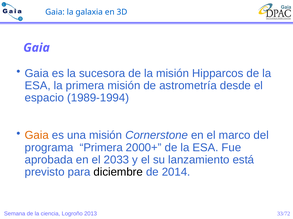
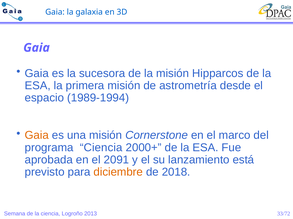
programa Primera: Primera -> Ciencia
2033: 2033 -> 2091
diciembre colour: black -> orange
2014: 2014 -> 2018
